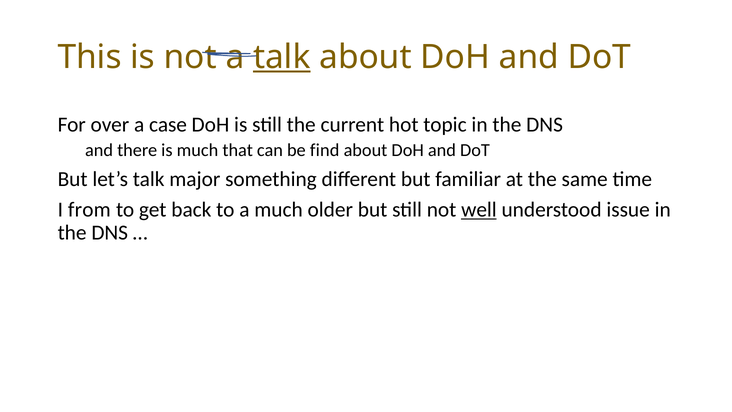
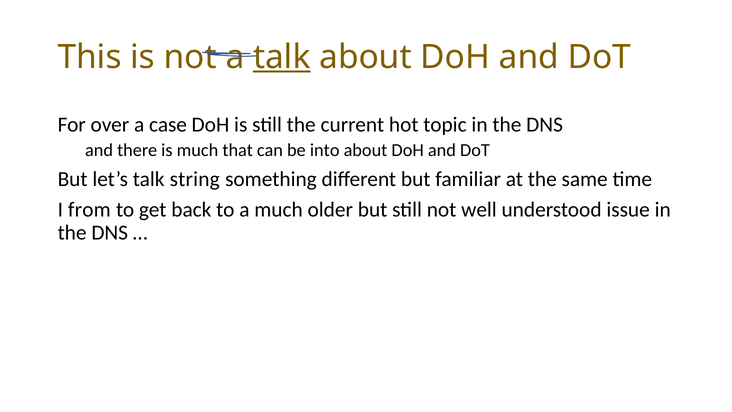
find: find -> into
major: major -> string
well underline: present -> none
